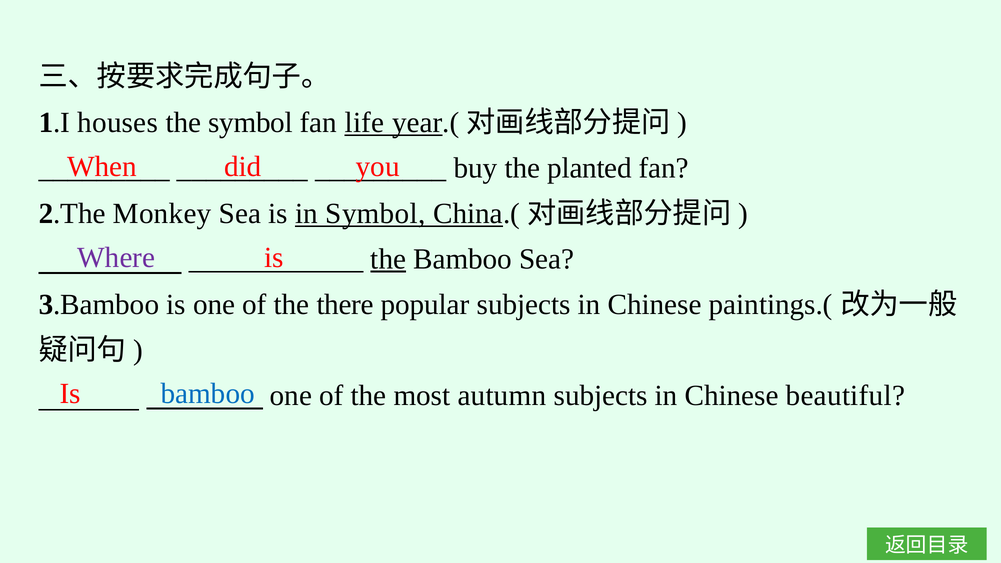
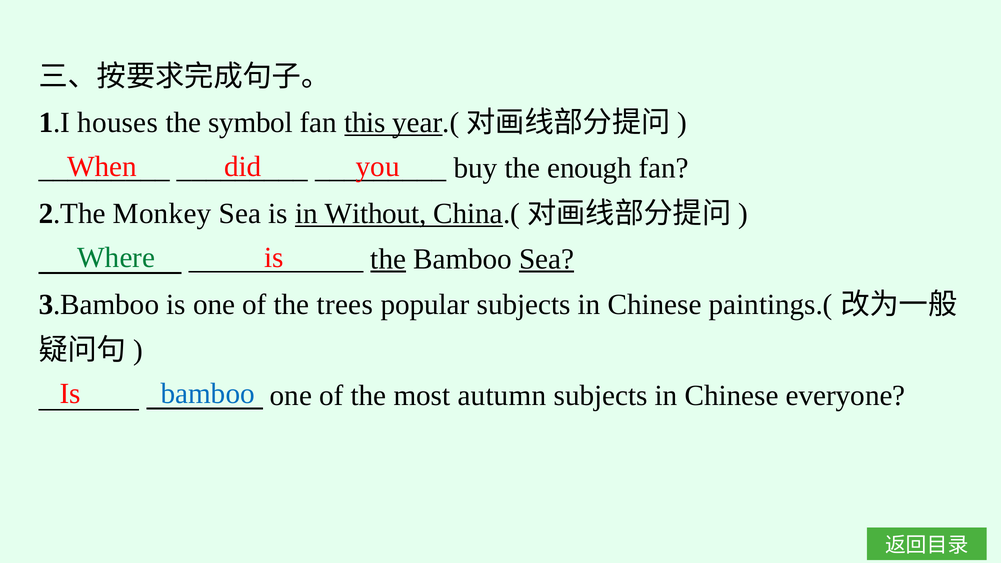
life: life -> this
planted: planted -> enough
in Symbol: Symbol -> Without
Where colour: purple -> green
Sea at (547, 259) underline: none -> present
there: there -> trees
beautiful: beautiful -> everyone
